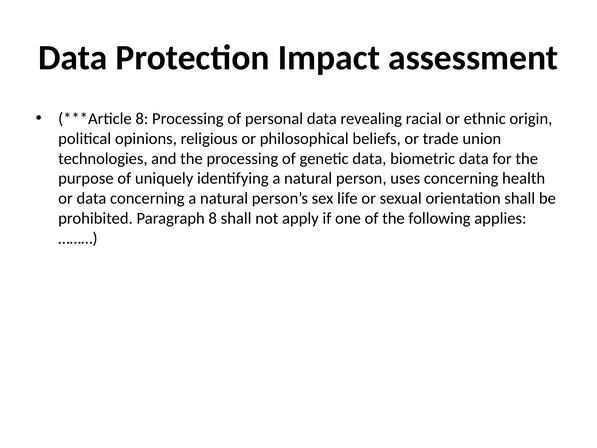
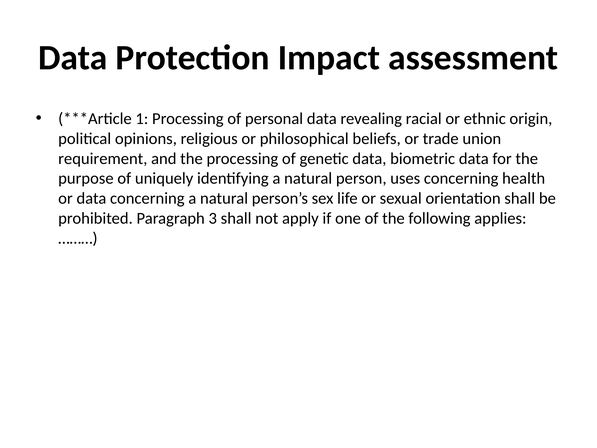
8 at (142, 119): 8 -> 1
technologies: technologies -> requirement
Paragraph 8: 8 -> 3
